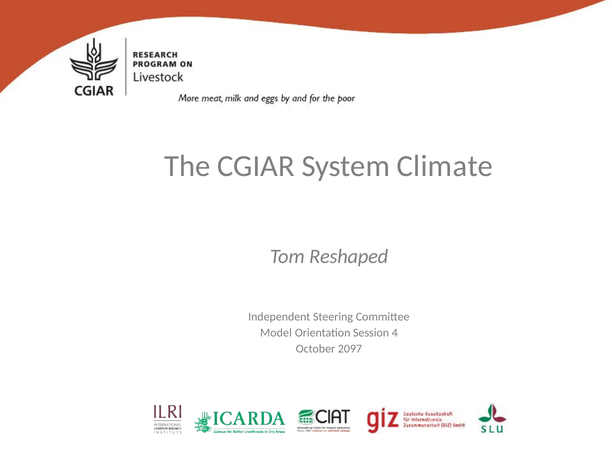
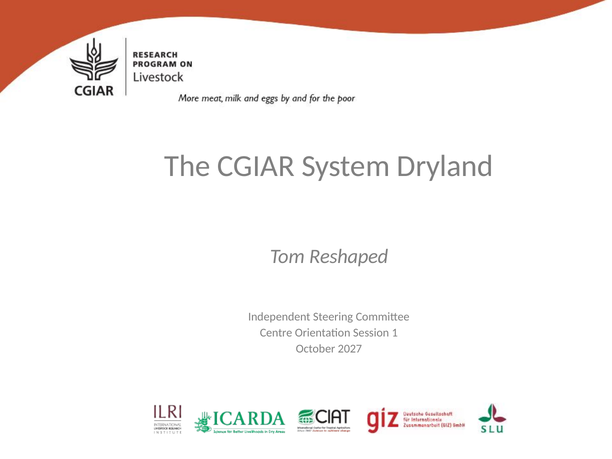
Climate: Climate -> Dryland
Model: Model -> Centre
4: 4 -> 1
2097: 2097 -> 2027
